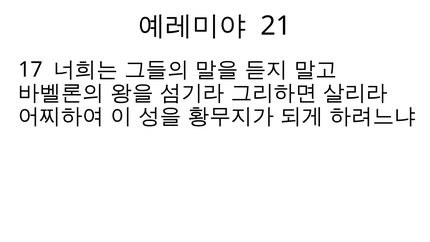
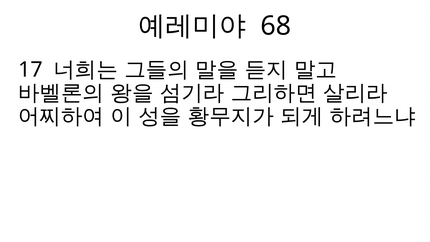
21: 21 -> 68
